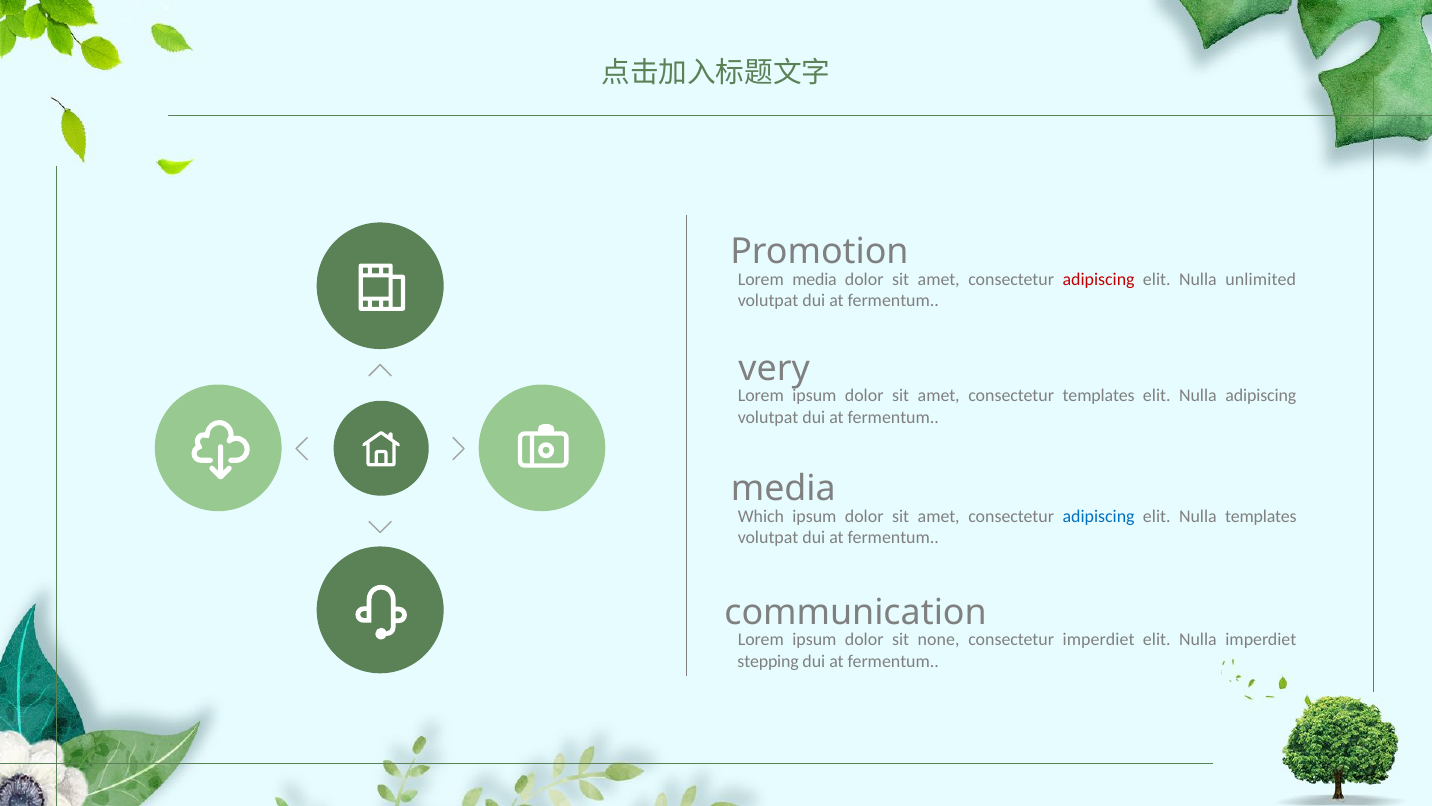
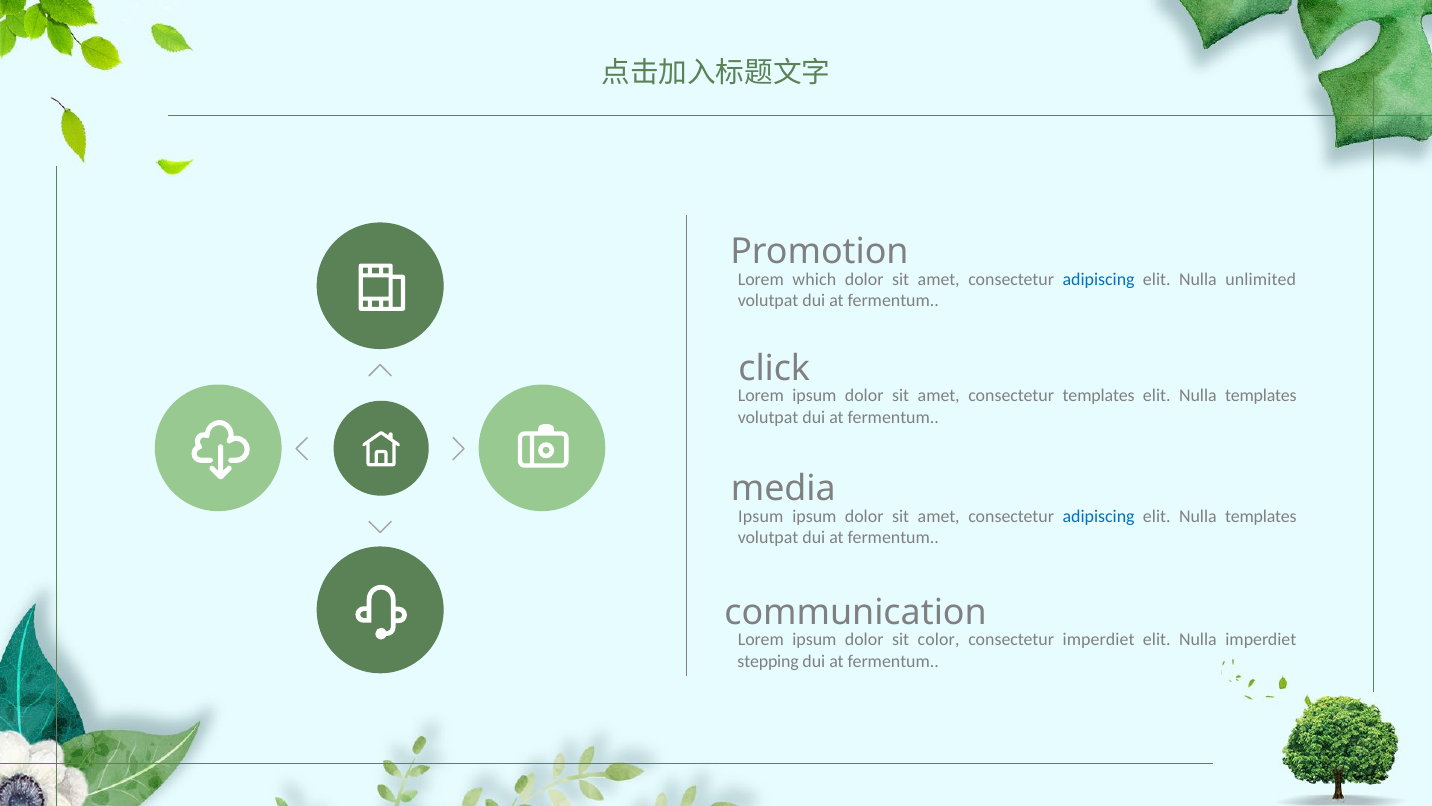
Lorem media: media -> which
adipiscing at (1099, 279) colour: red -> blue
very: very -> click
adipiscing at (1261, 396): adipiscing -> templates
Which at (761, 516): Which -> Ipsum
none: none -> color
